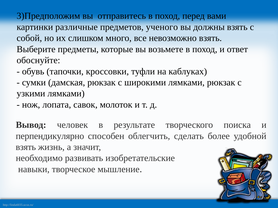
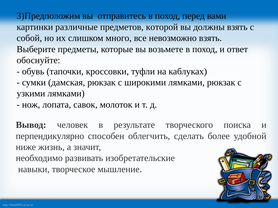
ученого: ученого -> которой
взять at (26, 147): взять -> ниже
